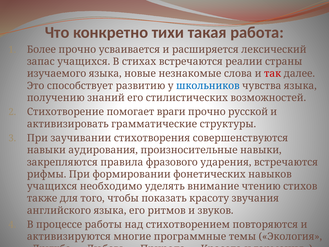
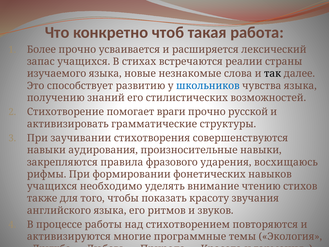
тихи: тихи -> чтоб
так colour: red -> black
ударения встречаются: встречаются -> восхищаюсь
